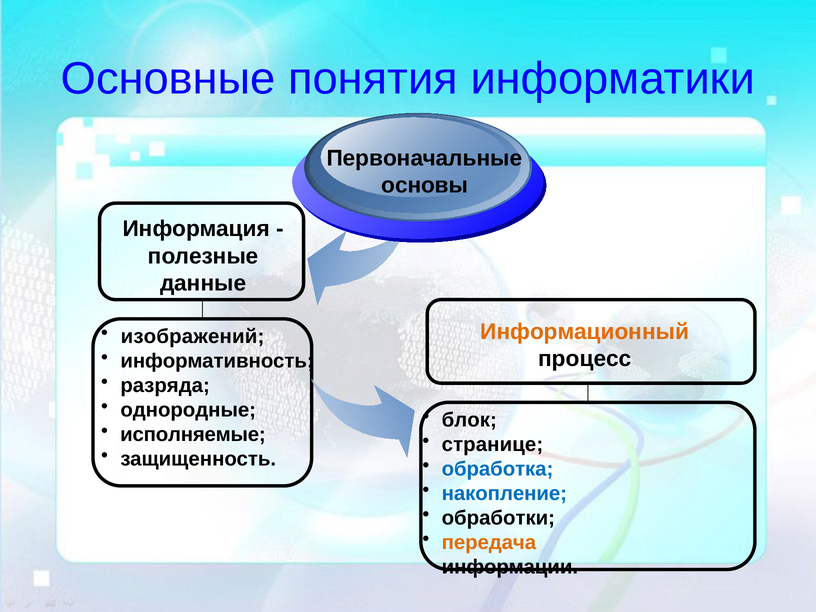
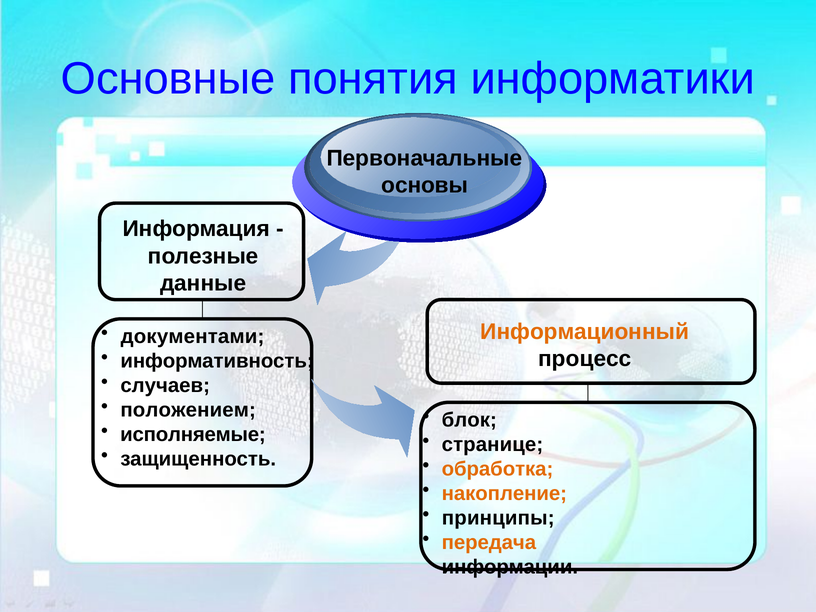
изображений: изображений -> документами
разряда: разряда -> случаев
однородные: однородные -> положением
обработка colour: blue -> orange
накопление colour: blue -> orange
обработки: обработки -> принципы
